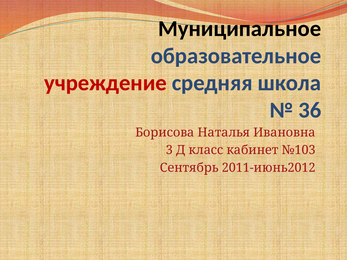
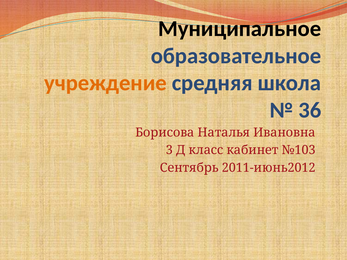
учреждение colour: red -> orange
